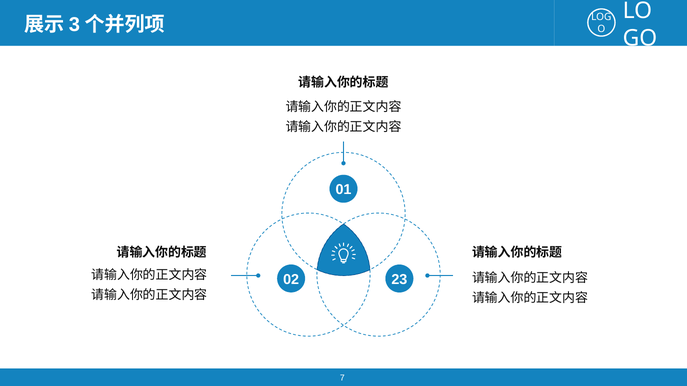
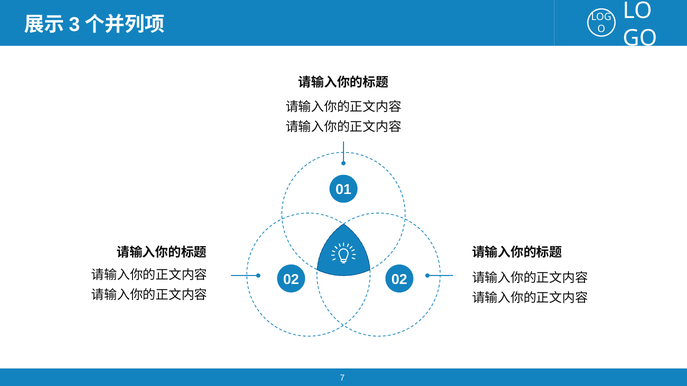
02 23: 23 -> 02
